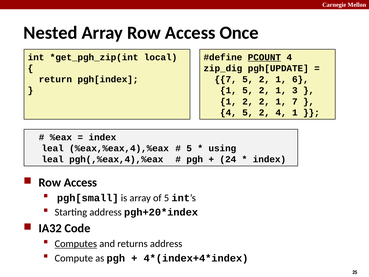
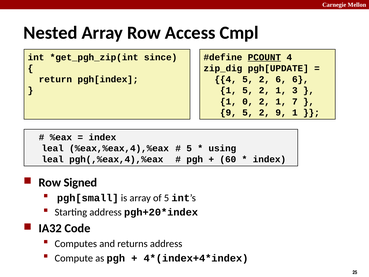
Once: Once -> Cmpl
local: local -> since
7 at (226, 79): 7 -> 4
1 at (281, 79): 1 -> 6
1 2: 2 -> 0
4 at (228, 113): 4 -> 9
2 4: 4 -> 9
24: 24 -> 60
Access at (80, 182): Access -> Signed
Computes underline: present -> none
